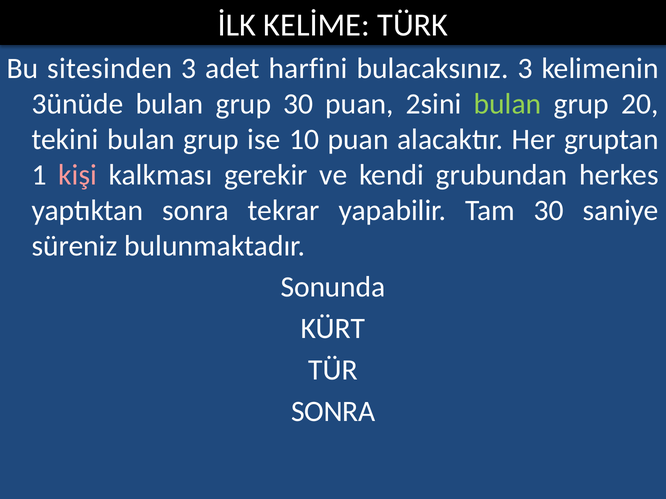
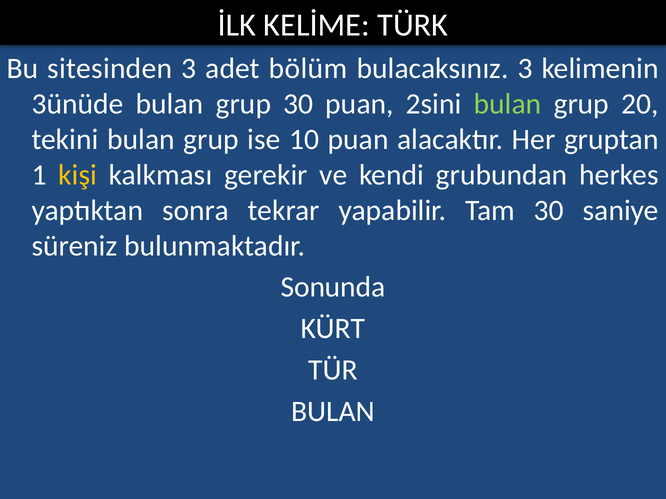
harfini: harfini -> bölüm
kişi colour: pink -> yellow
SONRA at (333, 412): SONRA -> BULAN
